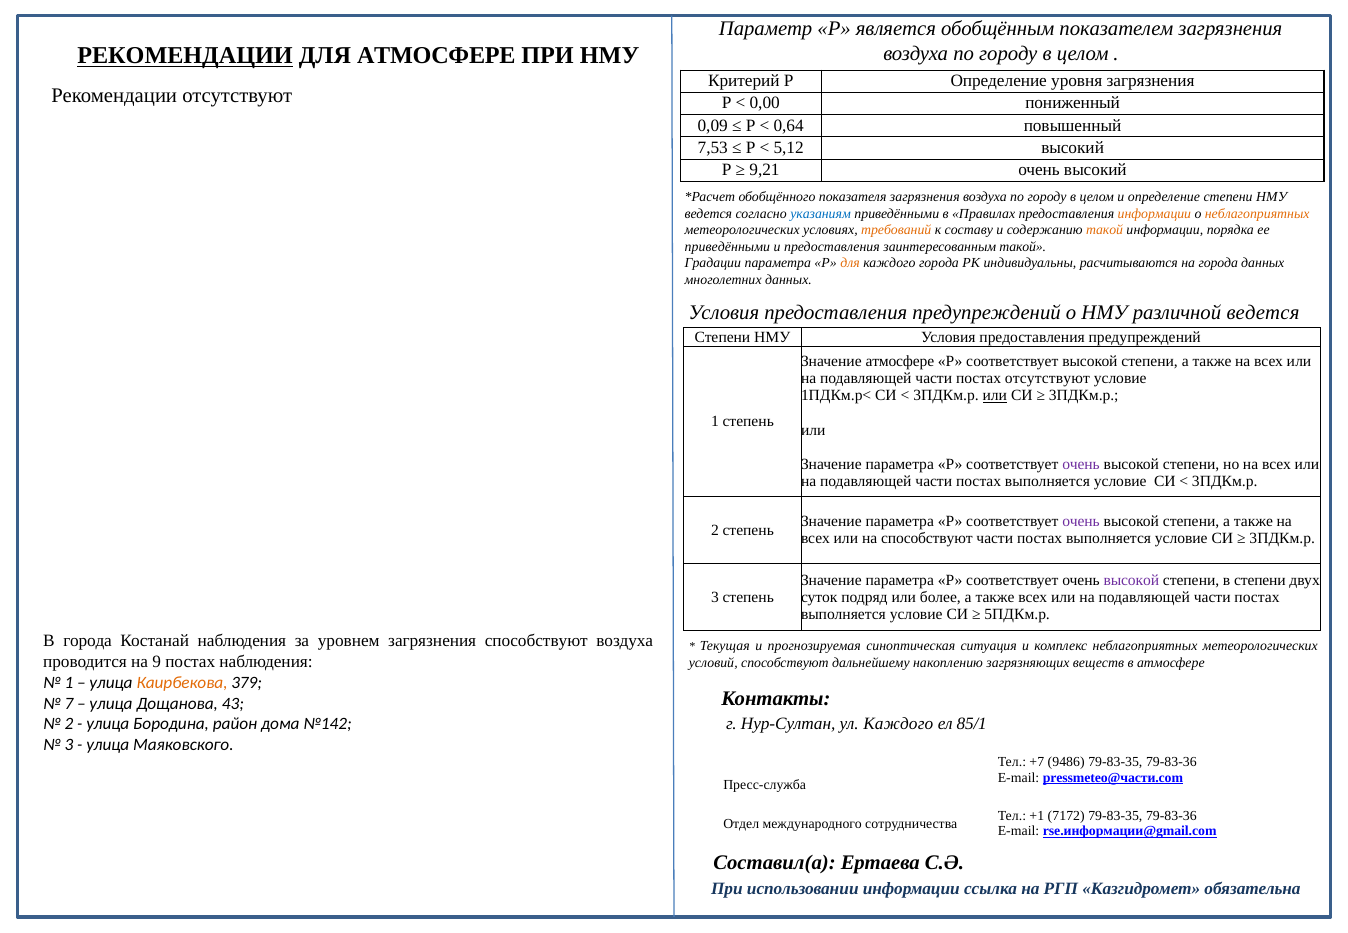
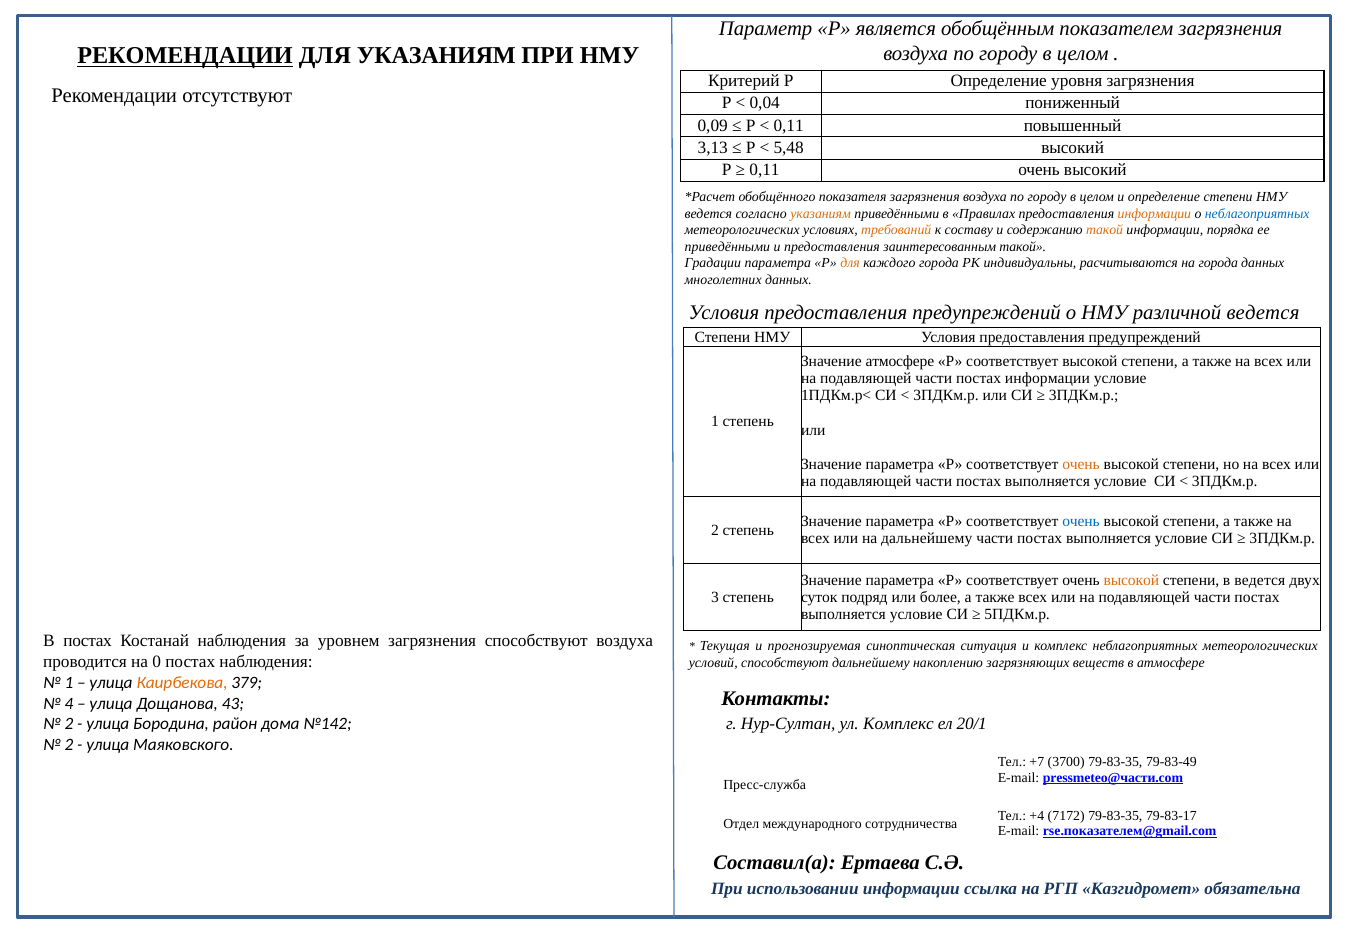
ДЛЯ АТМОСФЕРЕ: АТМОСФЕРЕ -> УКАЗАНИЯМ
0,00: 0,00 -> 0,04
0,64 at (789, 125): 0,64 -> 0,11
7,53: 7,53 -> 3,13
5,12: 5,12 -> 5,48
9,21 at (765, 170): 9,21 -> 0,11
указаниям at (821, 214) colour: blue -> orange
неблагоприятных at (1257, 214) colour: orange -> blue
постах отсутствуют: отсутствуют -> информации
или at (995, 396) underline: present -> none
очень at (1081, 465) colour: purple -> orange
очень at (1081, 521) colour: purple -> blue
на способствуют: способствуют -> дальнейшему
высокой at (1131, 580) colour: purple -> orange
в степени: степени -> ведется
В города: города -> постах
9: 9 -> 0
7: 7 -> 4
ул Каждого: Каждого -> Комплекс
85/1: 85/1 -> 20/1
3 at (69, 745): 3 -> 2
9486: 9486 -> 3700
79-83-36 at (1171, 762): 79-83-36 -> 79-83-49
+1: +1 -> +4
7172 79-83-35 79-83-36: 79-83-36 -> 79-83-17
rse.информации@gmail.com: rse.информации@gmail.com -> rse.показателем@gmail.com
